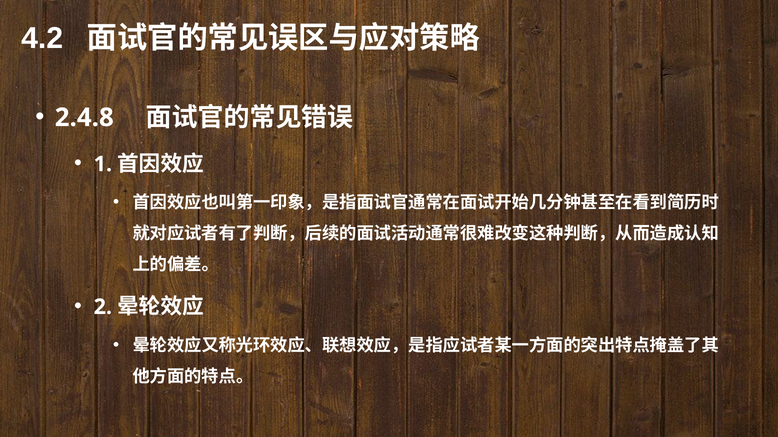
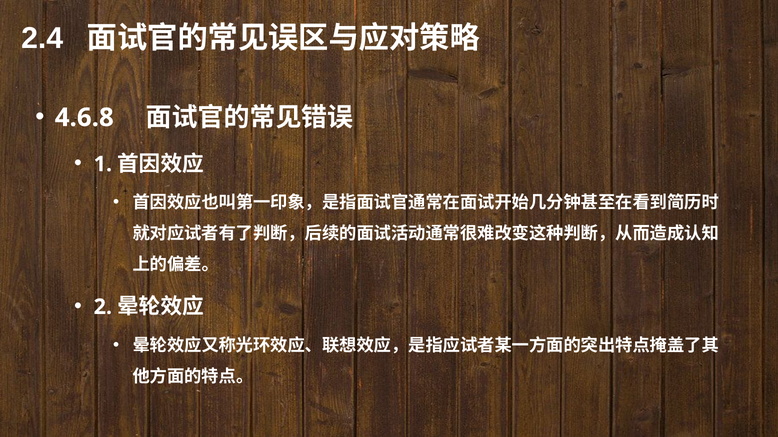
4.2: 4.2 -> 2.4
2.4.8: 2.4.8 -> 4.6.8
